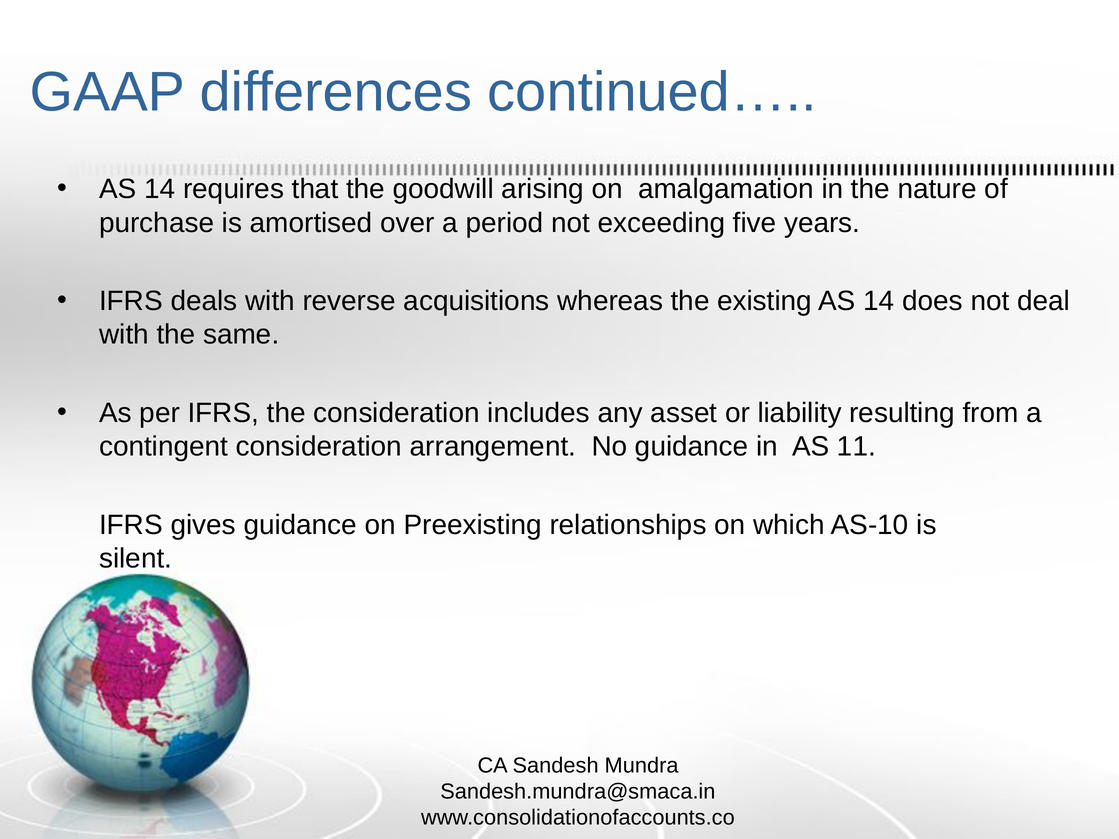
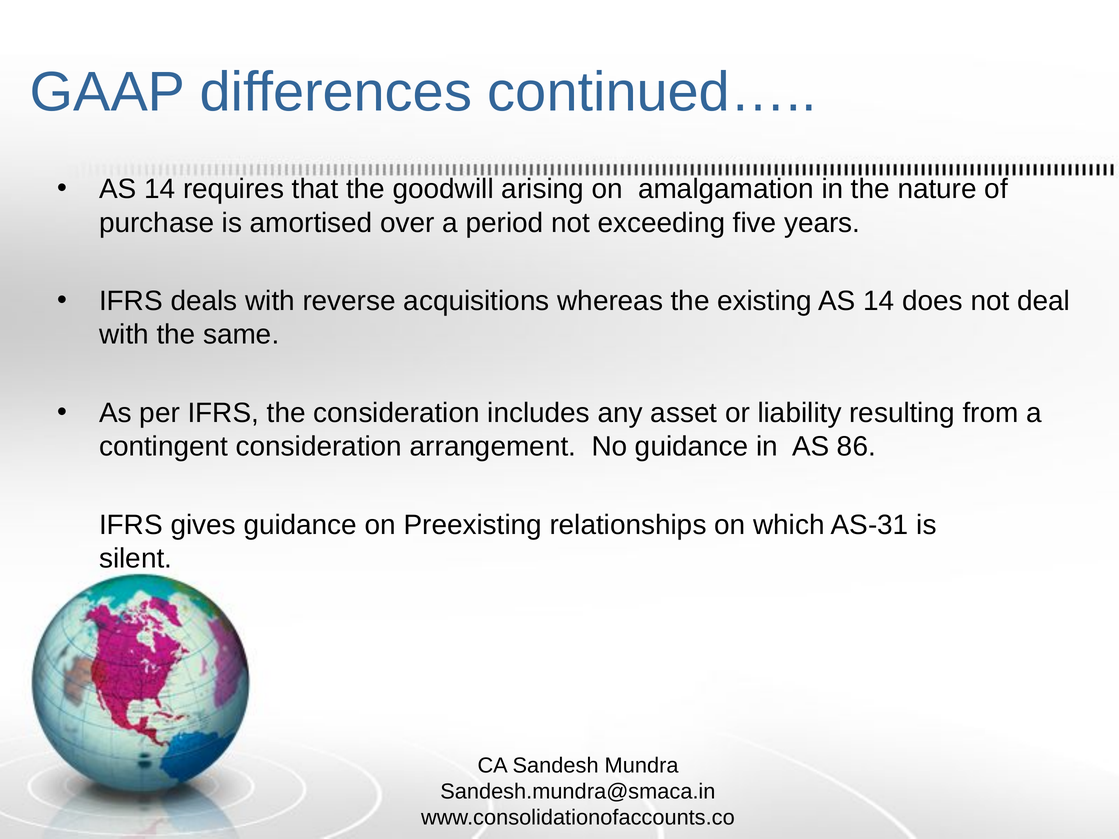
11: 11 -> 86
AS-10: AS-10 -> AS-31
